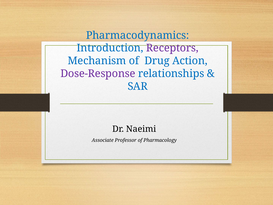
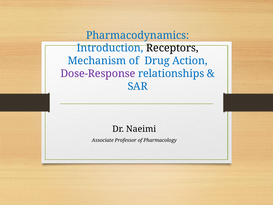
Receptors colour: purple -> black
